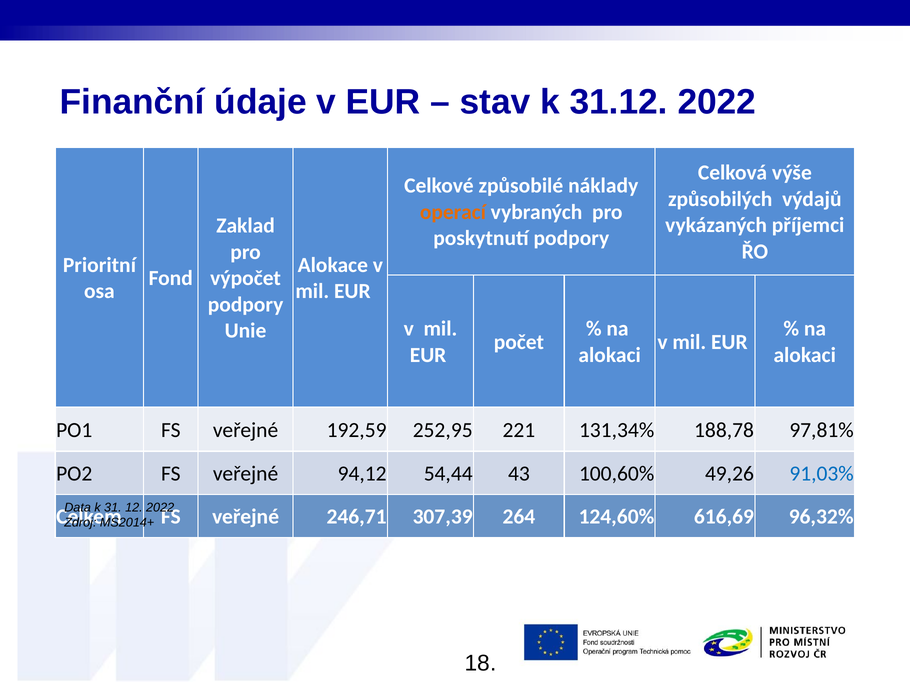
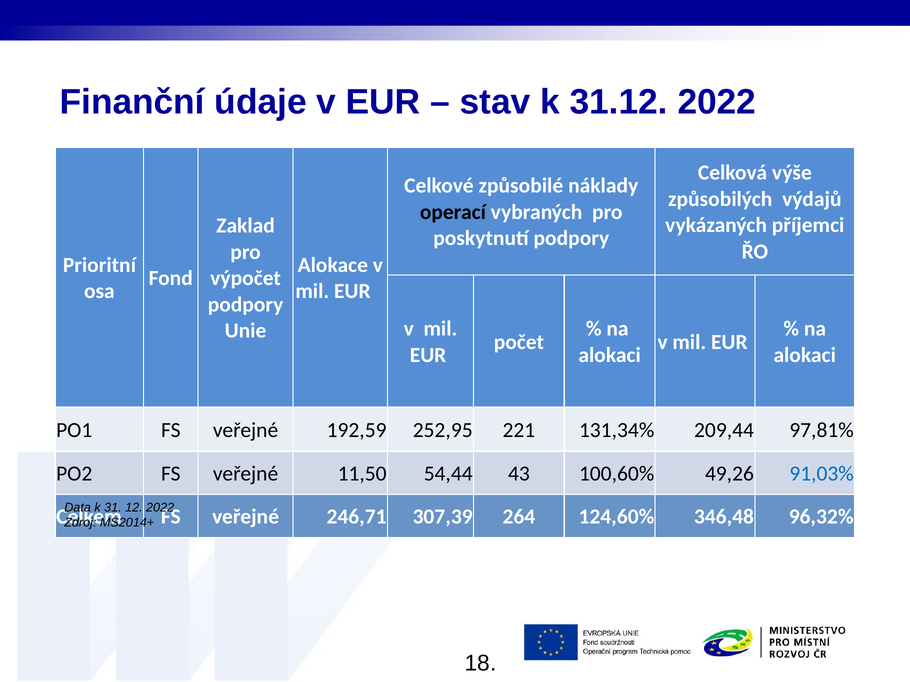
operací colour: orange -> black
188,78: 188,78 -> 209,44
94,12: 94,12 -> 11,50
616,69: 616,69 -> 346,48
